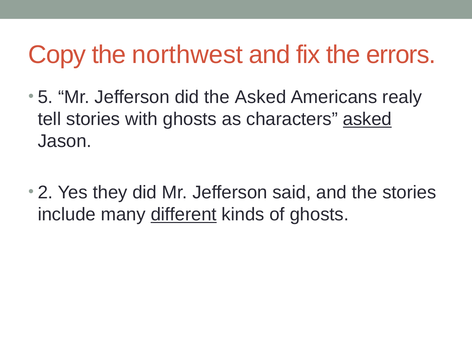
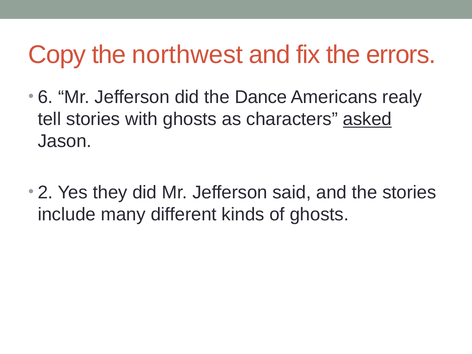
5: 5 -> 6
the Asked: Asked -> Dance
different underline: present -> none
